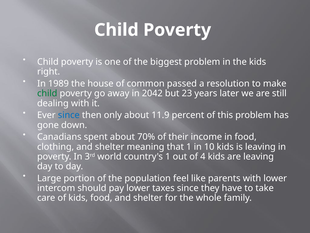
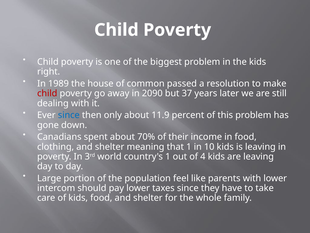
child at (47, 93) colour: green -> red
2042: 2042 -> 2090
23: 23 -> 37
